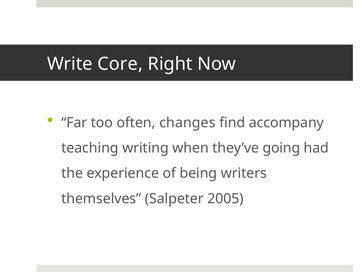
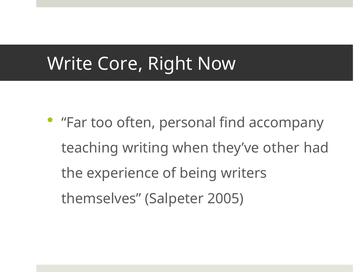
changes: changes -> personal
going: going -> other
